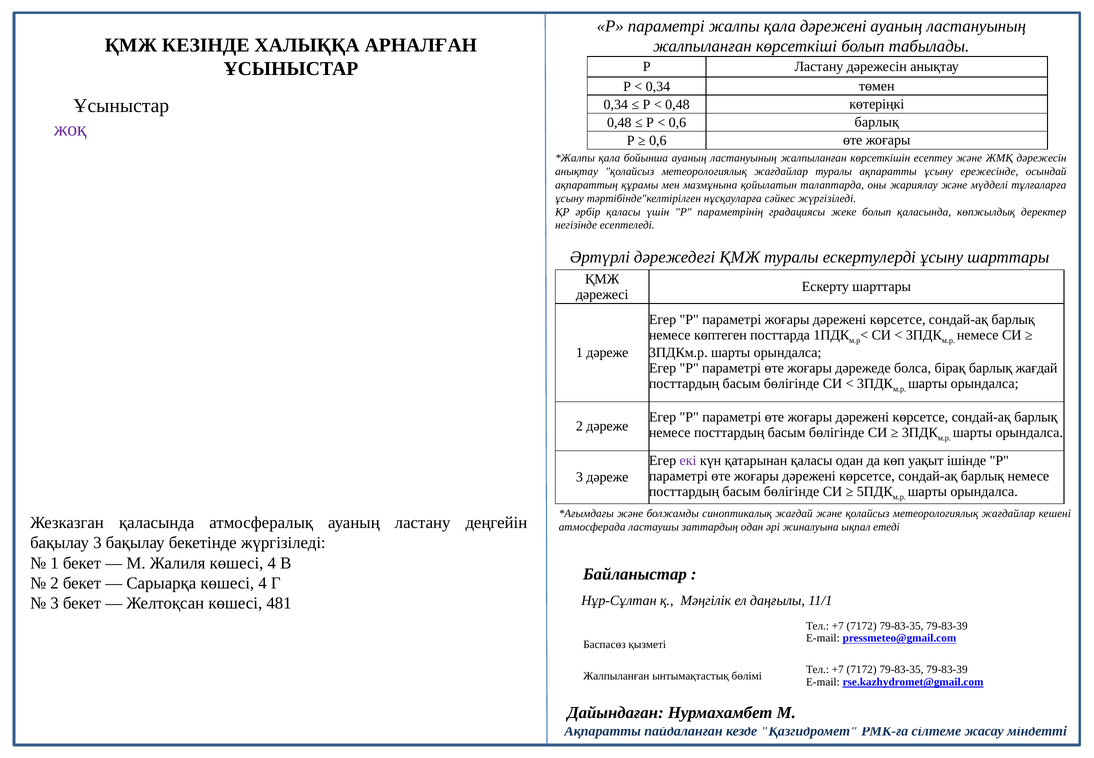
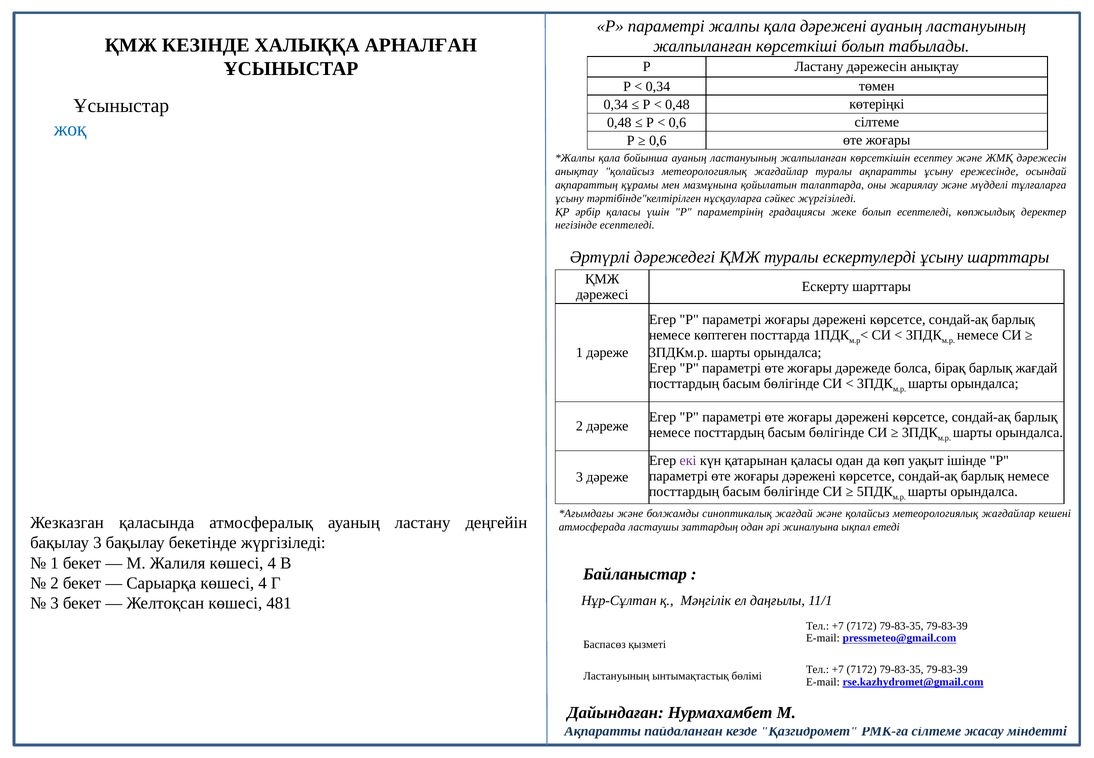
0,6 барлық: барлық -> сілтеме
жоқ colour: purple -> blue
болып қаласында: қаласында -> есептеледі
Жалпыланған at (616, 675): Жалпыланған -> Ластануының
